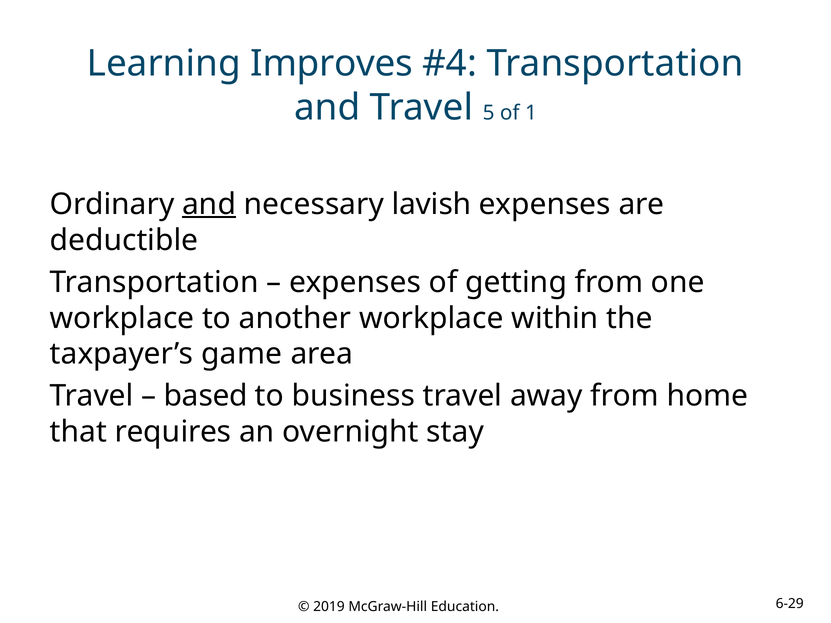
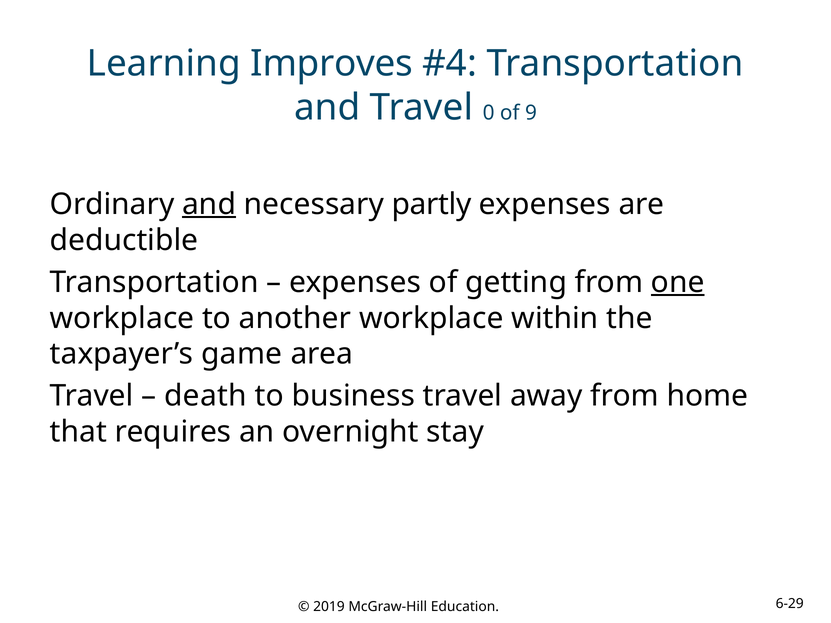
5: 5 -> 0
1: 1 -> 9
lavish: lavish -> partly
one underline: none -> present
based: based -> death
